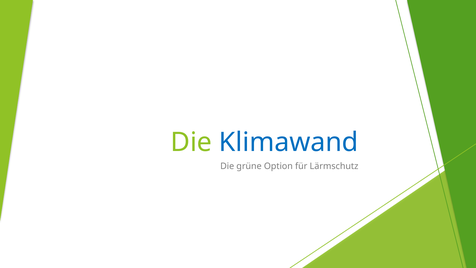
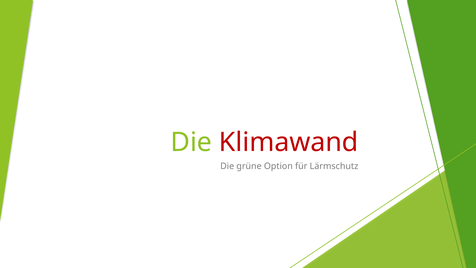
Klimawand colour: blue -> red
